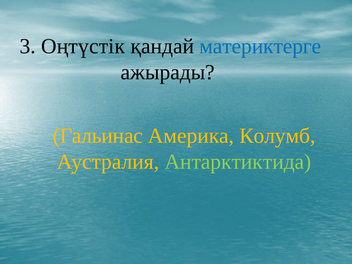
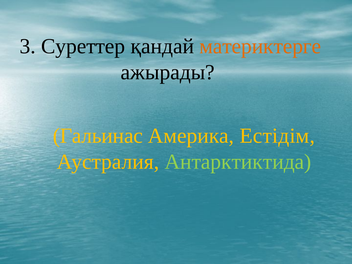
Оңтүстік: Оңтүстік -> Суреттер
материктерге colour: blue -> orange
Колумб: Колумб -> Естідім
